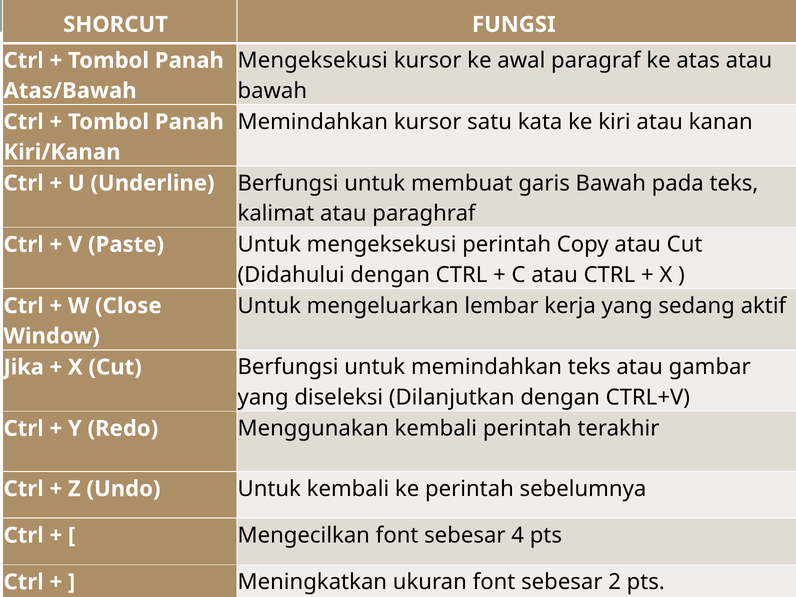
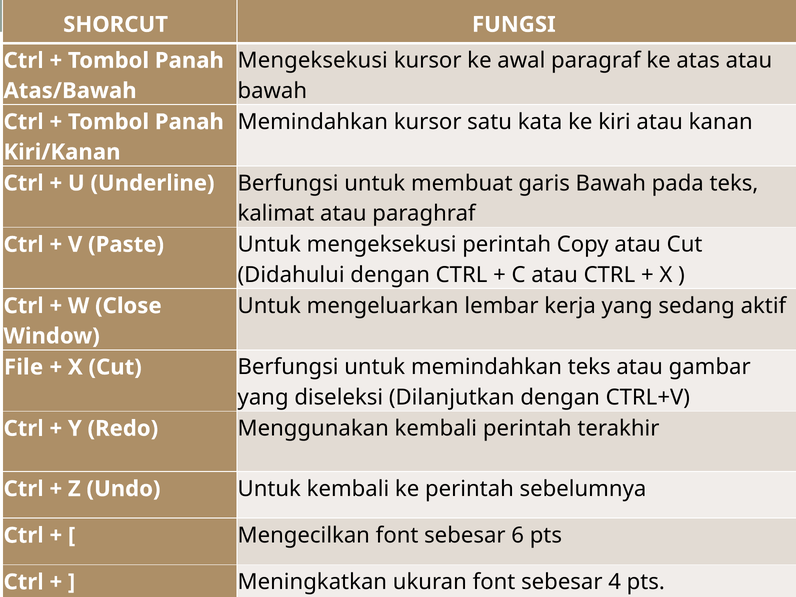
Jika: Jika -> File
4: 4 -> 6
2: 2 -> 4
